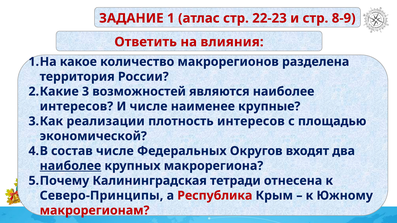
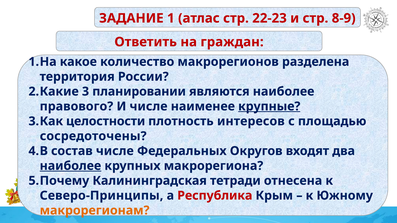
влияния: влияния -> граждан
возможностей: возможностей -> планировании
интересов at (76, 106): интересов -> правового
крупные underline: none -> present
реализации: реализации -> целостности
экономической: экономической -> сосредоточены
макрорегионам colour: red -> orange
